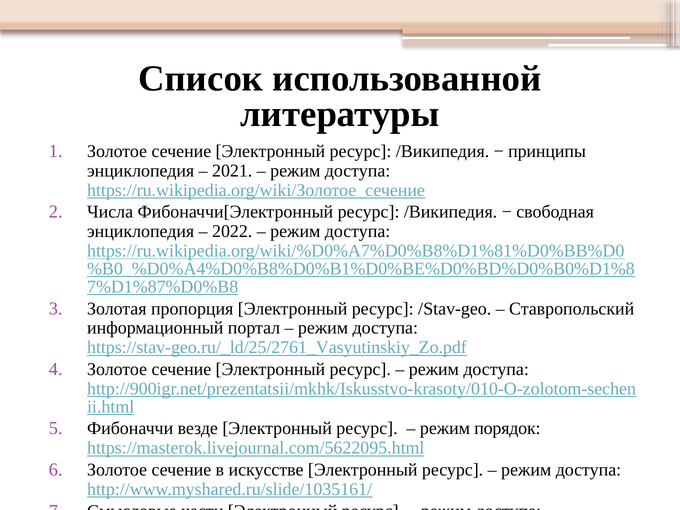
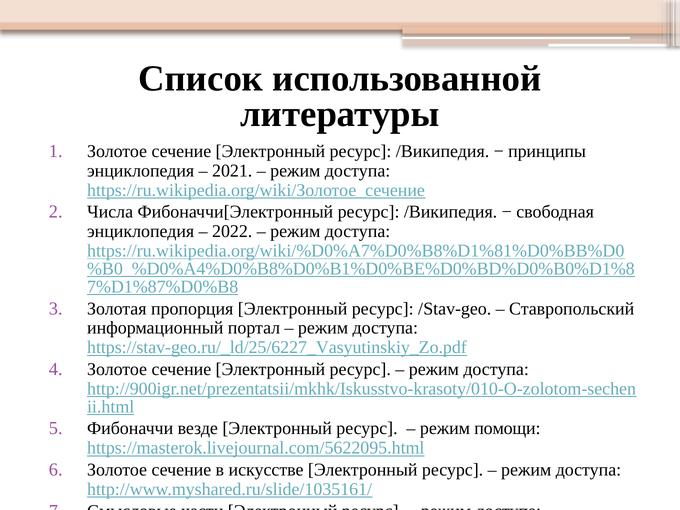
https://stav-geo.ru/_ld/25/2761_Vasyutinskiy_Zo.pdf: https://stav-geo.ru/_ld/25/2761_Vasyutinskiy_Zo.pdf -> https://stav-geo.ru/_ld/25/6227_Vasyutinskiy_Zo.pdf
порядок: порядок -> помощи
